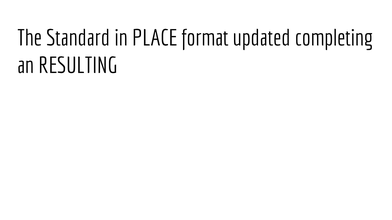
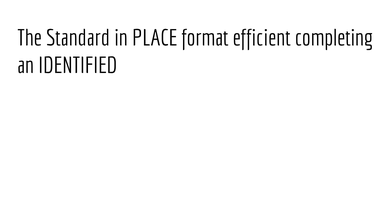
updated: updated -> efficient
RESULTING: RESULTING -> IDENTIFIED
